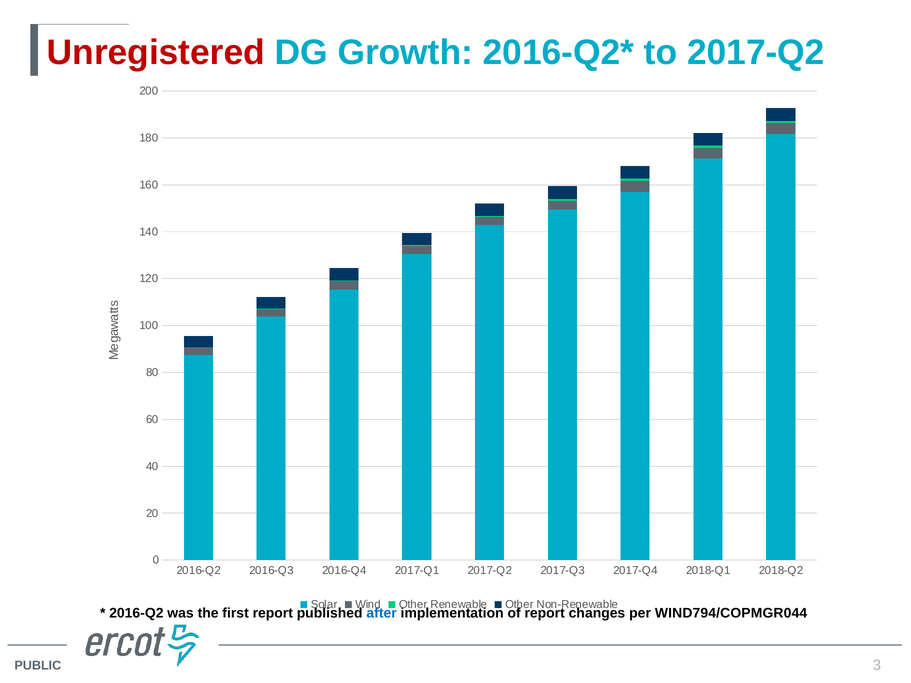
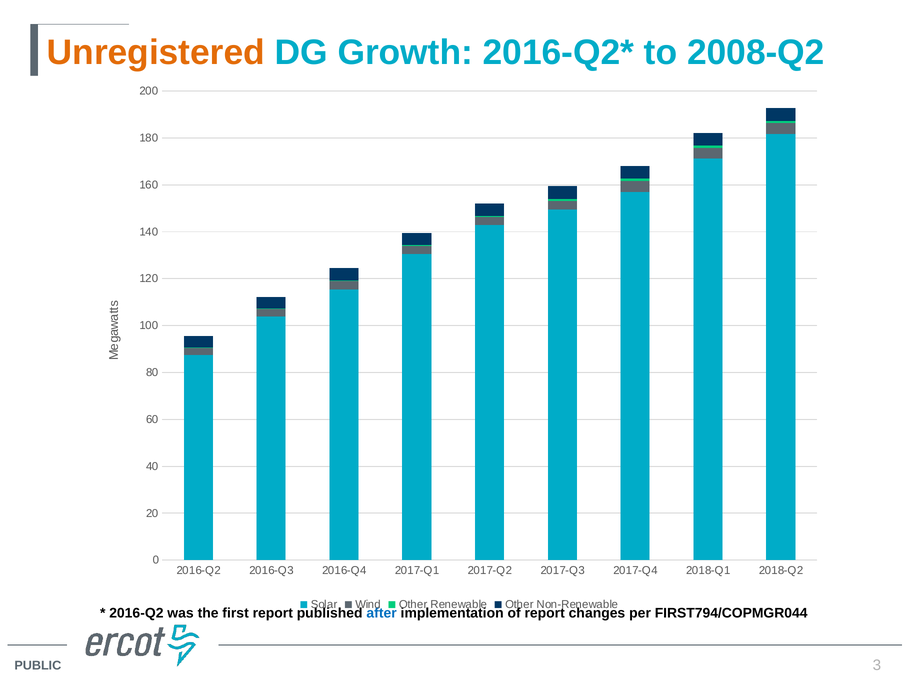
Unregistered colour: red -> orange
to 2017-Q2: 2017-Q2 -> 2008-Q2
WIND794/COPMGR044: WIND794/COPMGR044 -> FIRST794/COPMGR044
